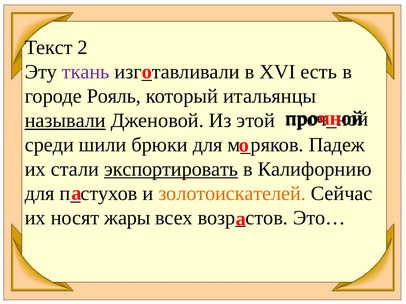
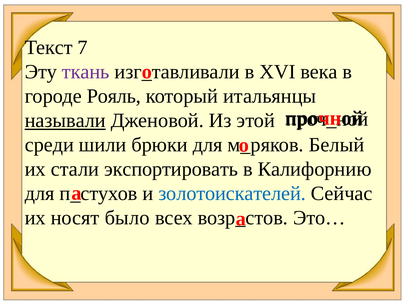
2: 2 -> 7
есть: есть -> века
Падеж: Падеж -> Белый
экспортировать underline: present -> none
золотоискателей colour: orange -> blue
жары: жары -> было
